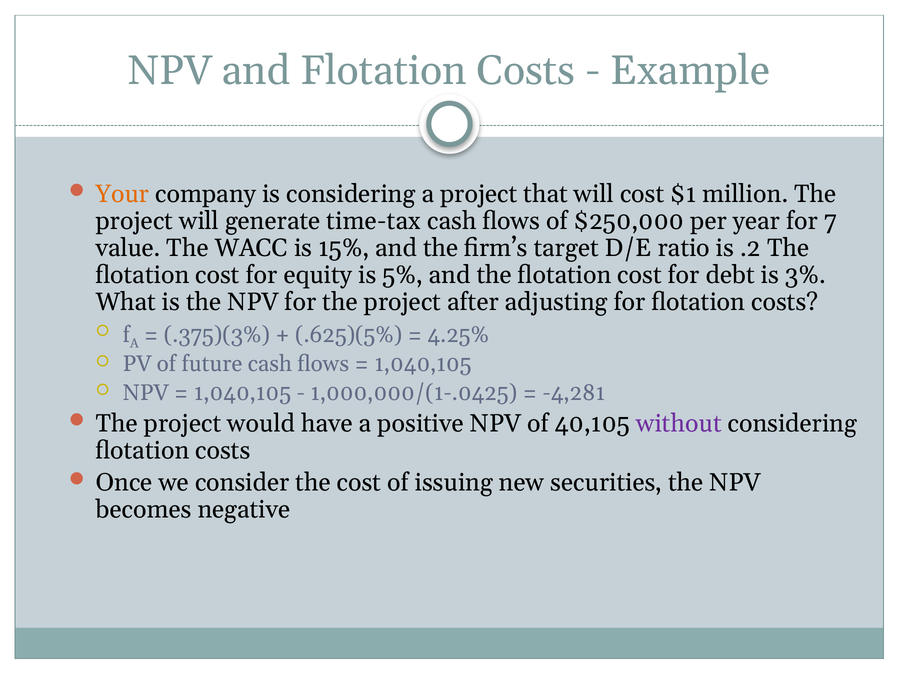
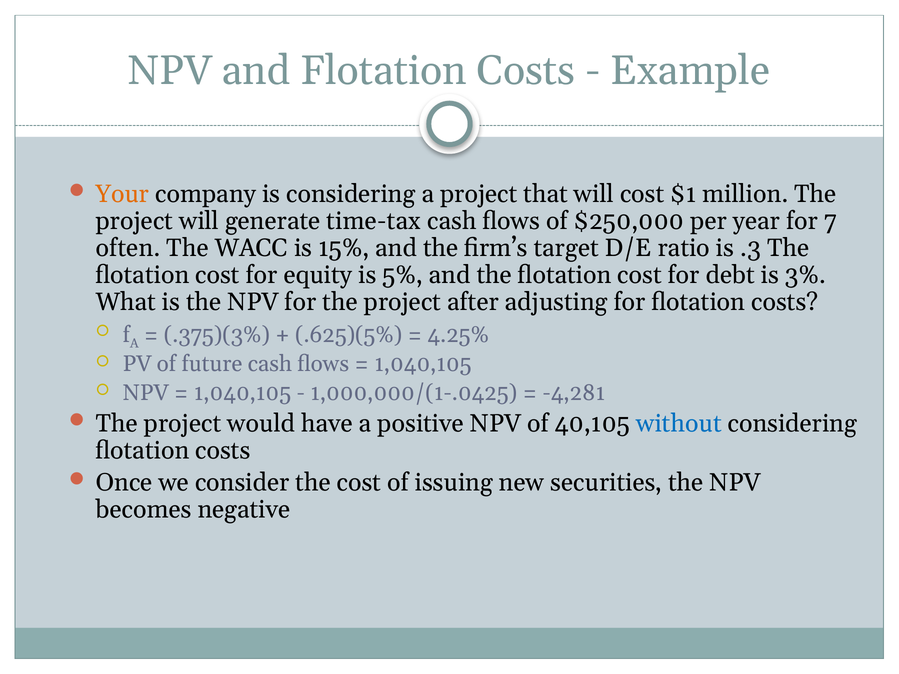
value: value -> often
.2: .2 -> .3
without colour: purple -> blue
